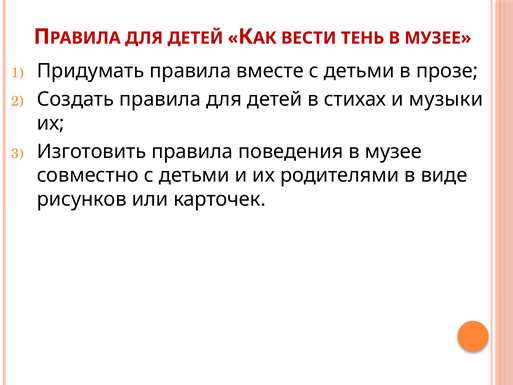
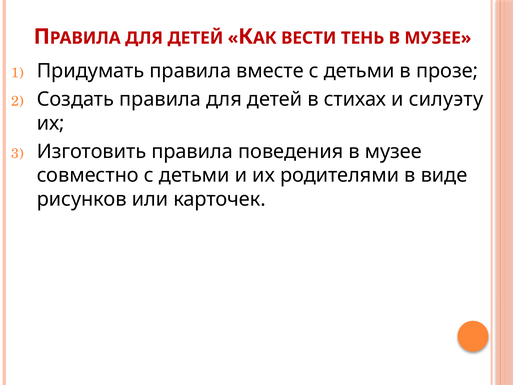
музыки: музыки -> силуэту
